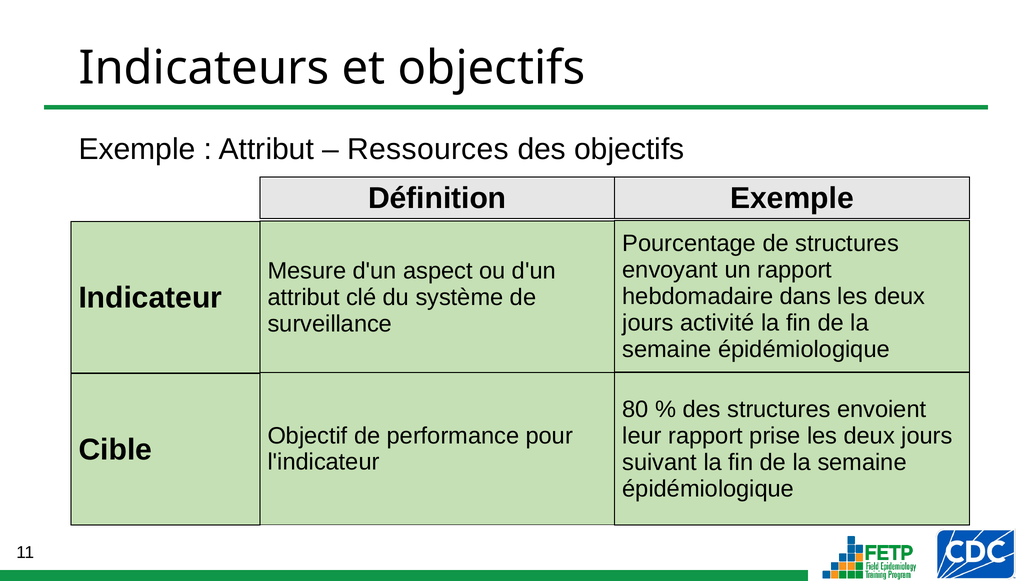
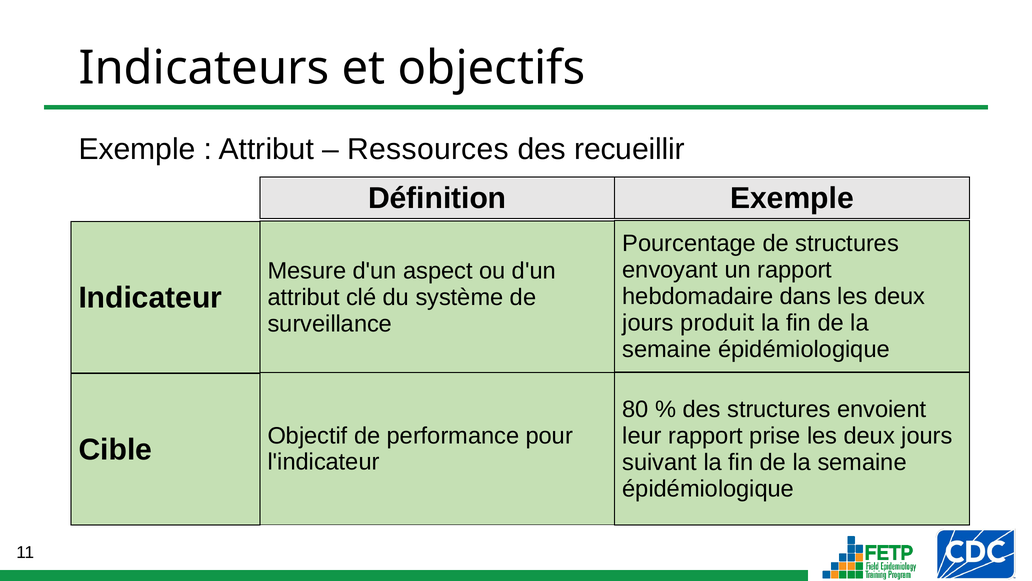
des objectifs: objectifs -> recueillir
activité: activité -> produit
